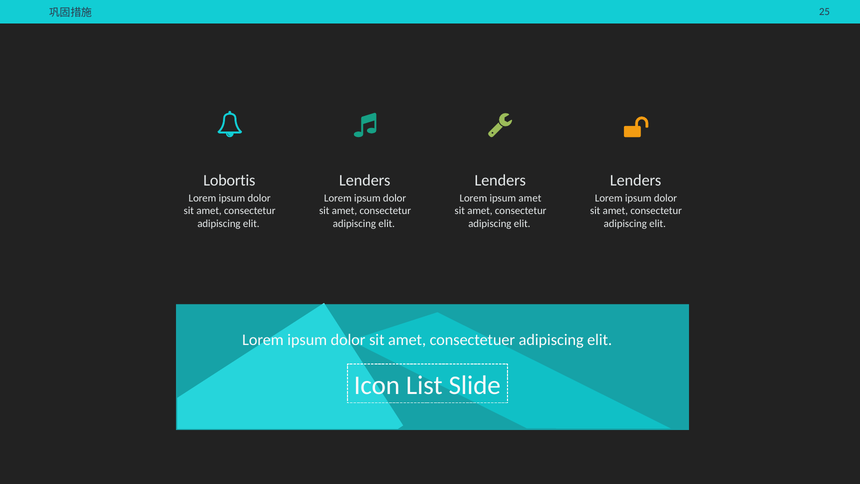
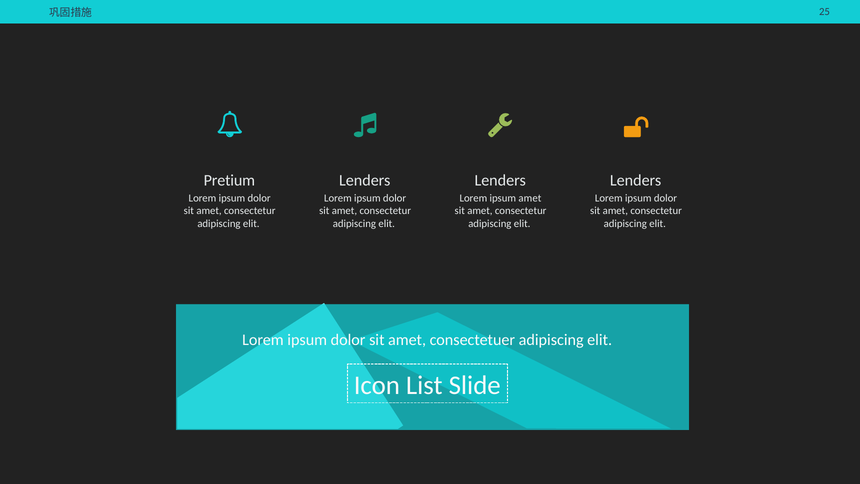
Lobortis: Lobortis -> Pretium
